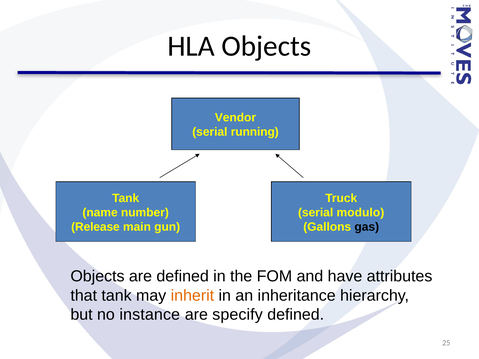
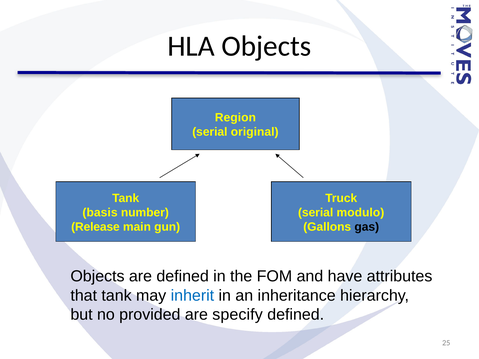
Vendor: Vendor -> Region
running: running -> original
name: name -> basis
inherit colour: orange -> blue
instance: instance -> provided
